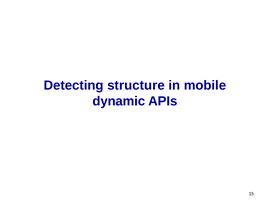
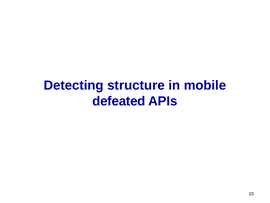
dynamic: dynamic -> defeated
